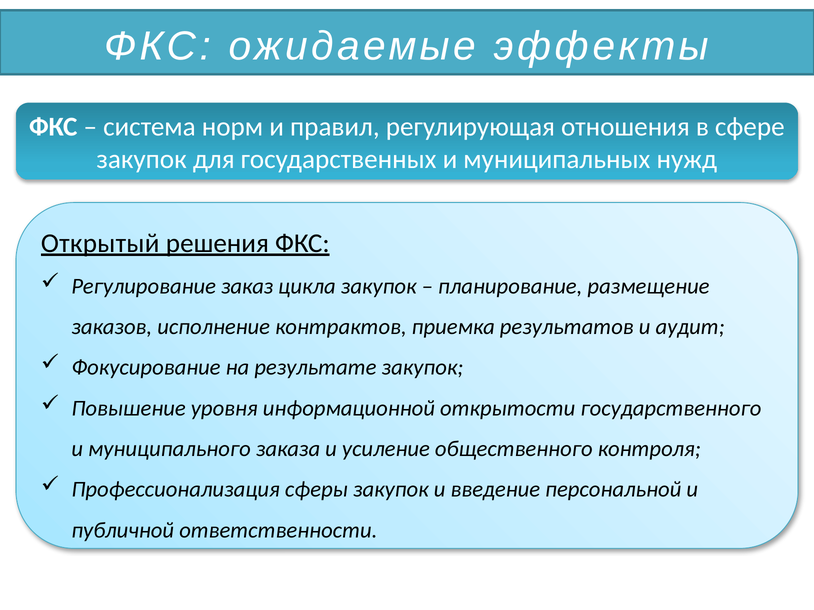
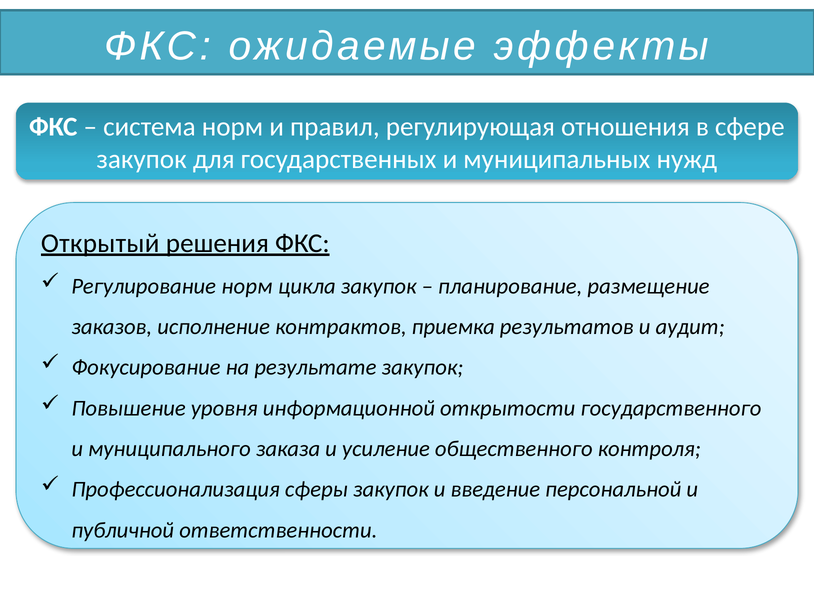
Регулирование заказ: заказ -> норм
